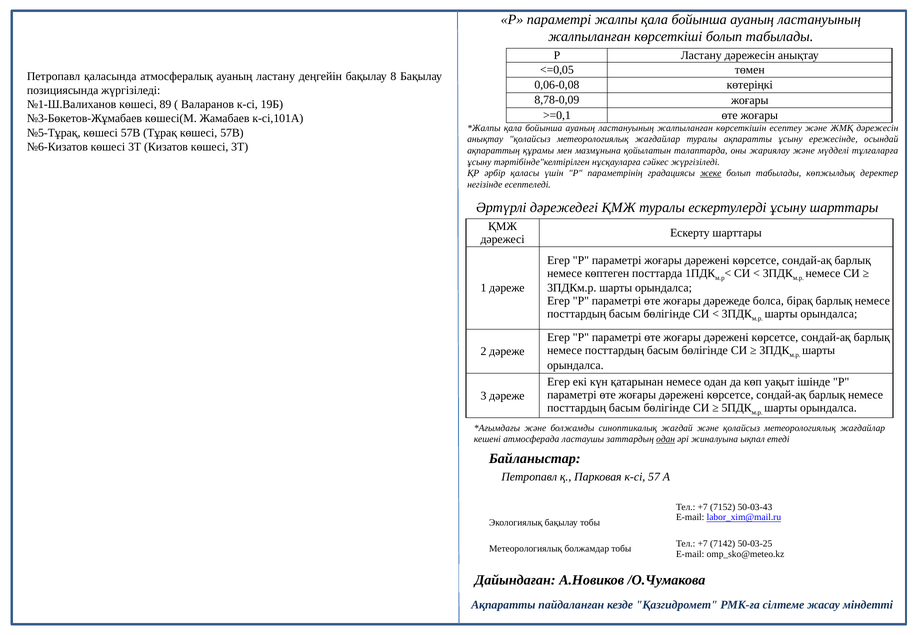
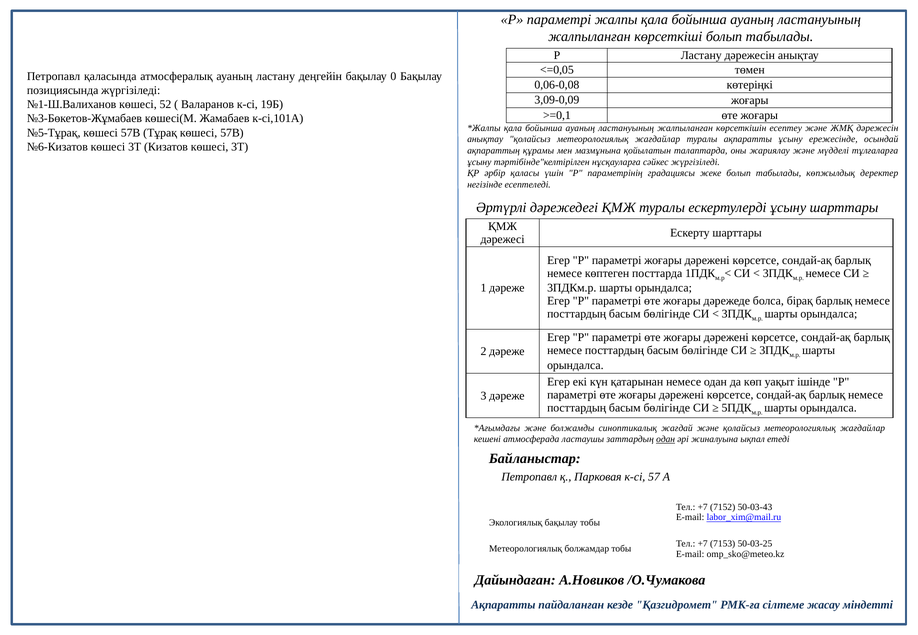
8: 8 -> 0
8,78-0,09: 8,78-0,09 -> 3,09-0,09
89: 89 -> 52
жеке underline: present -> none
7142: 7142 -> 7153
